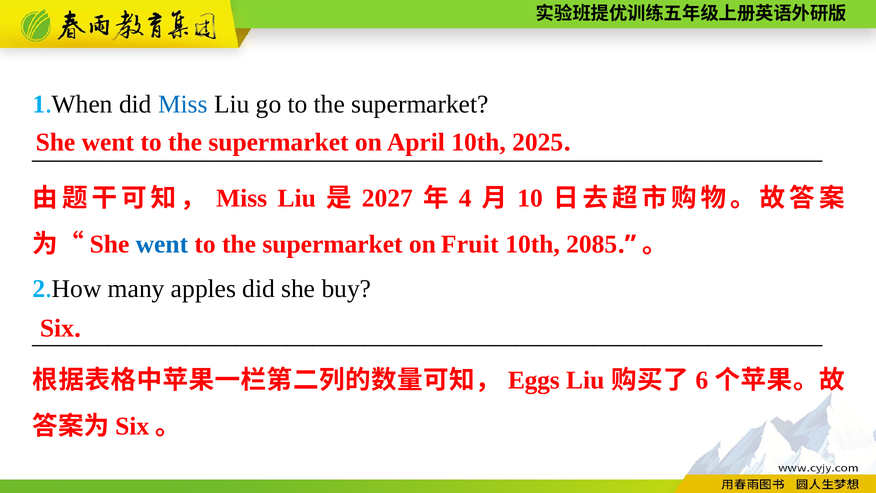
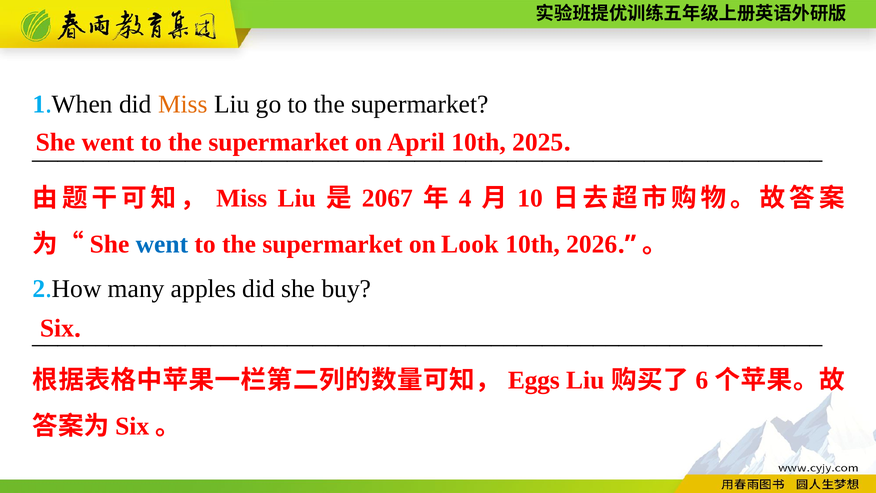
Miss at (183, 104) colour: blue -> orange
2027: 2027 -> 2067
Fruit: Fruit -> Look
2085: 2085 -> 2026
